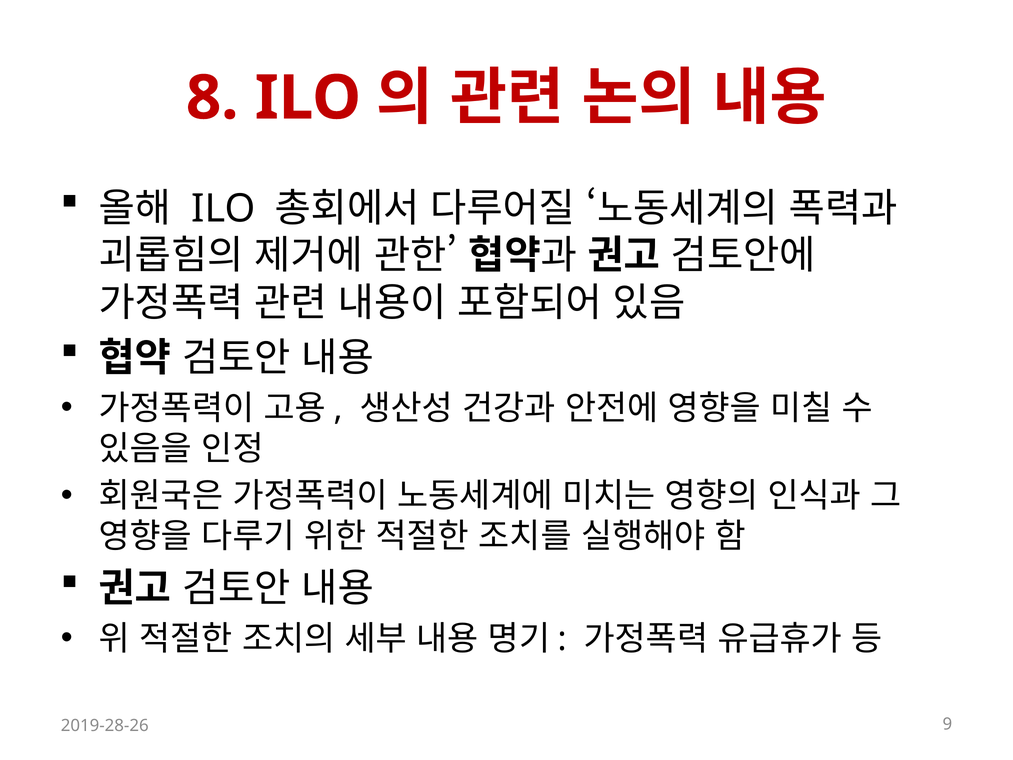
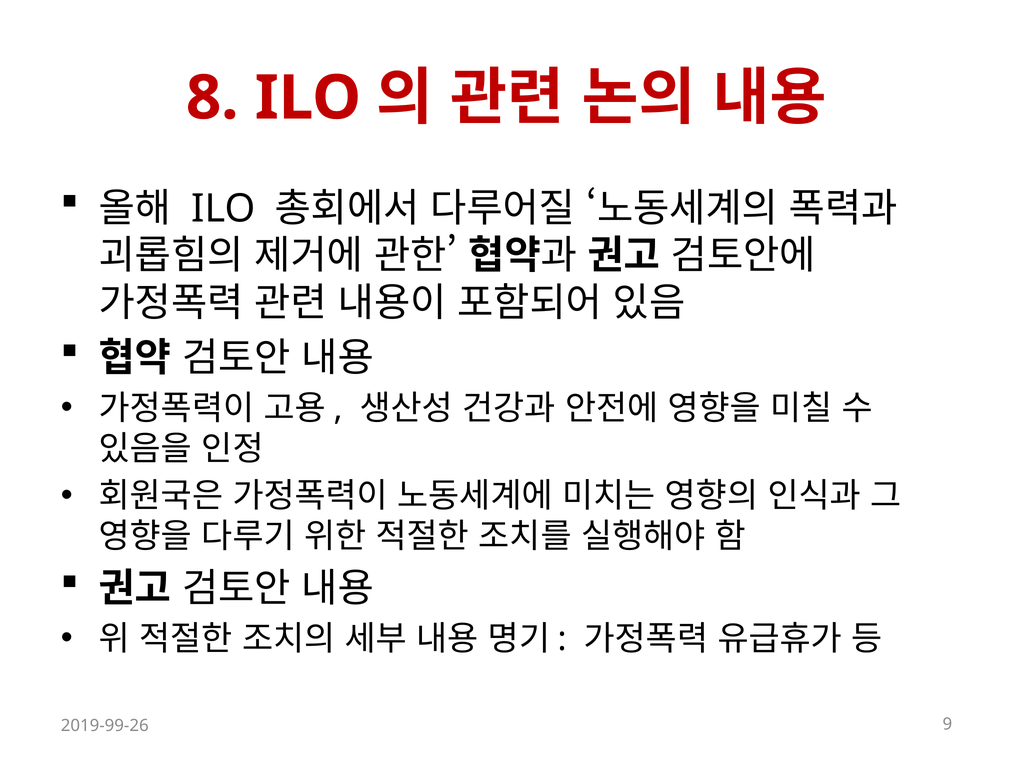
2019-28-26: 2019-28-26 -> 2019-99-26
